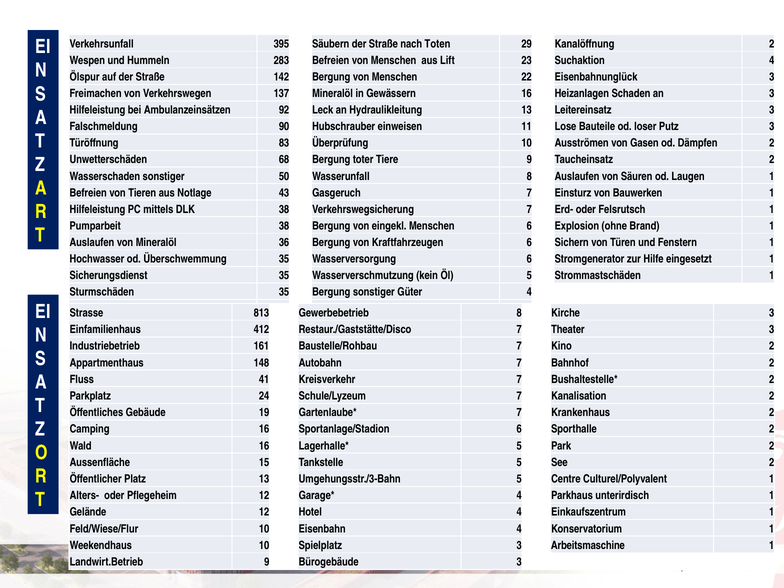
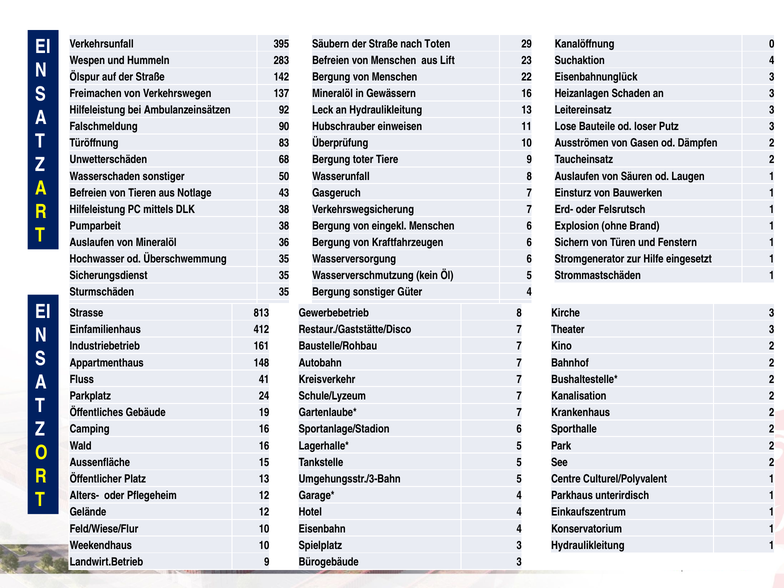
Kanalöffnung 2: 2 -> 0
3 Arbeitsmaschine: Arbeitsmaschine -> Hydraulikleitung
